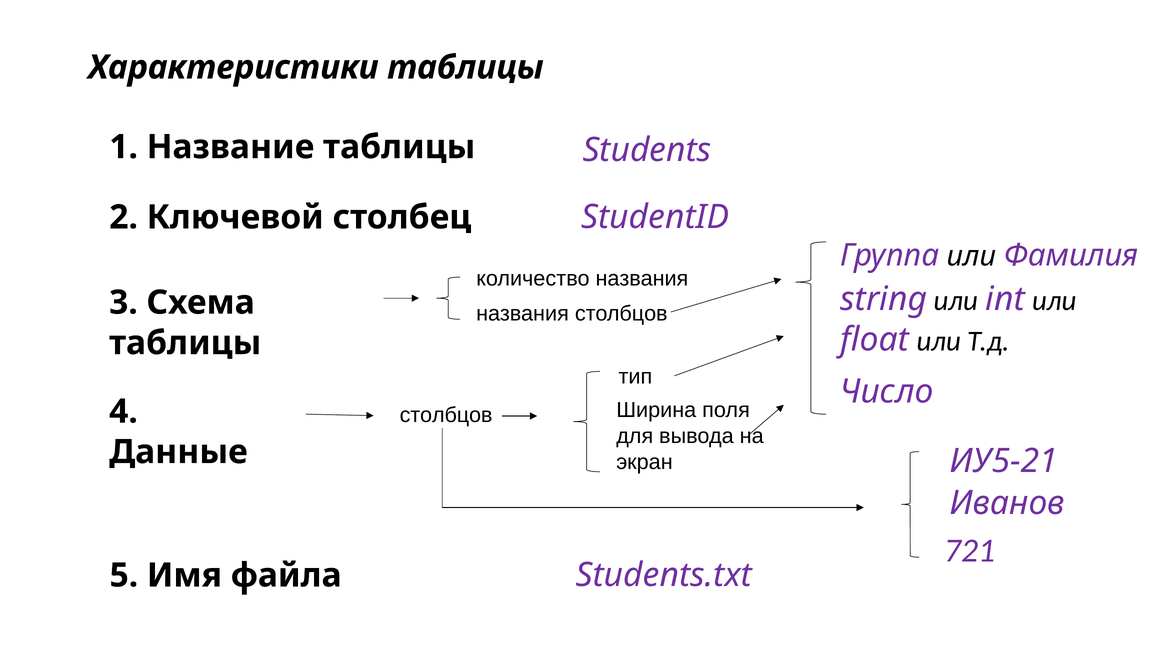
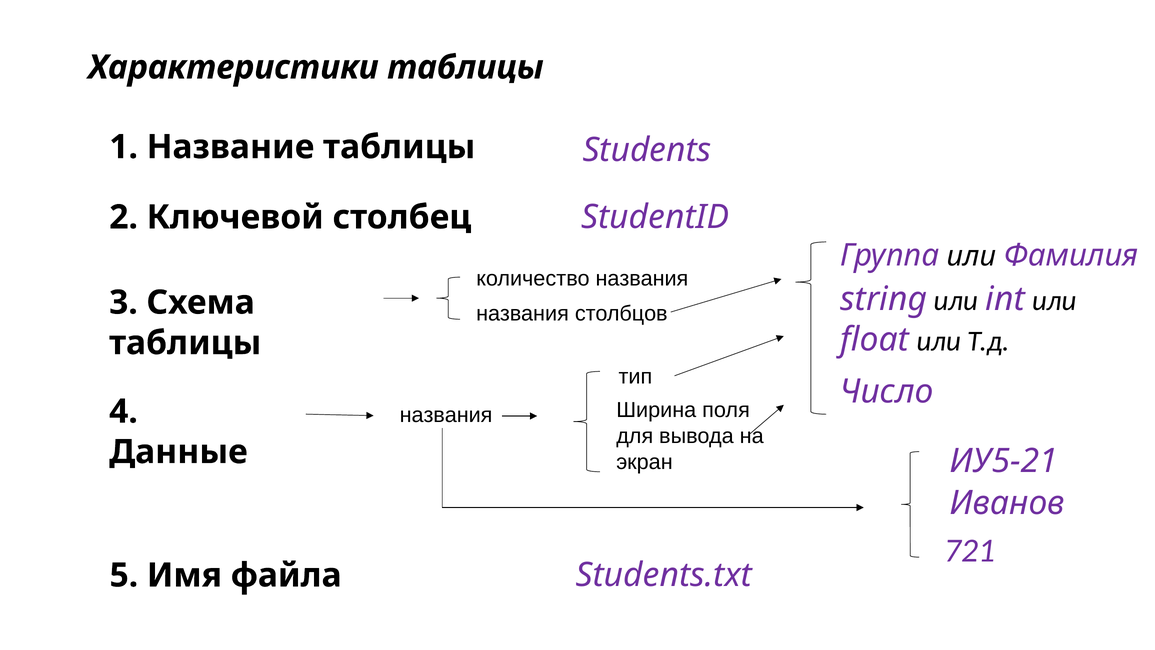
столбцов at (446, 415): столбцов -> названия
